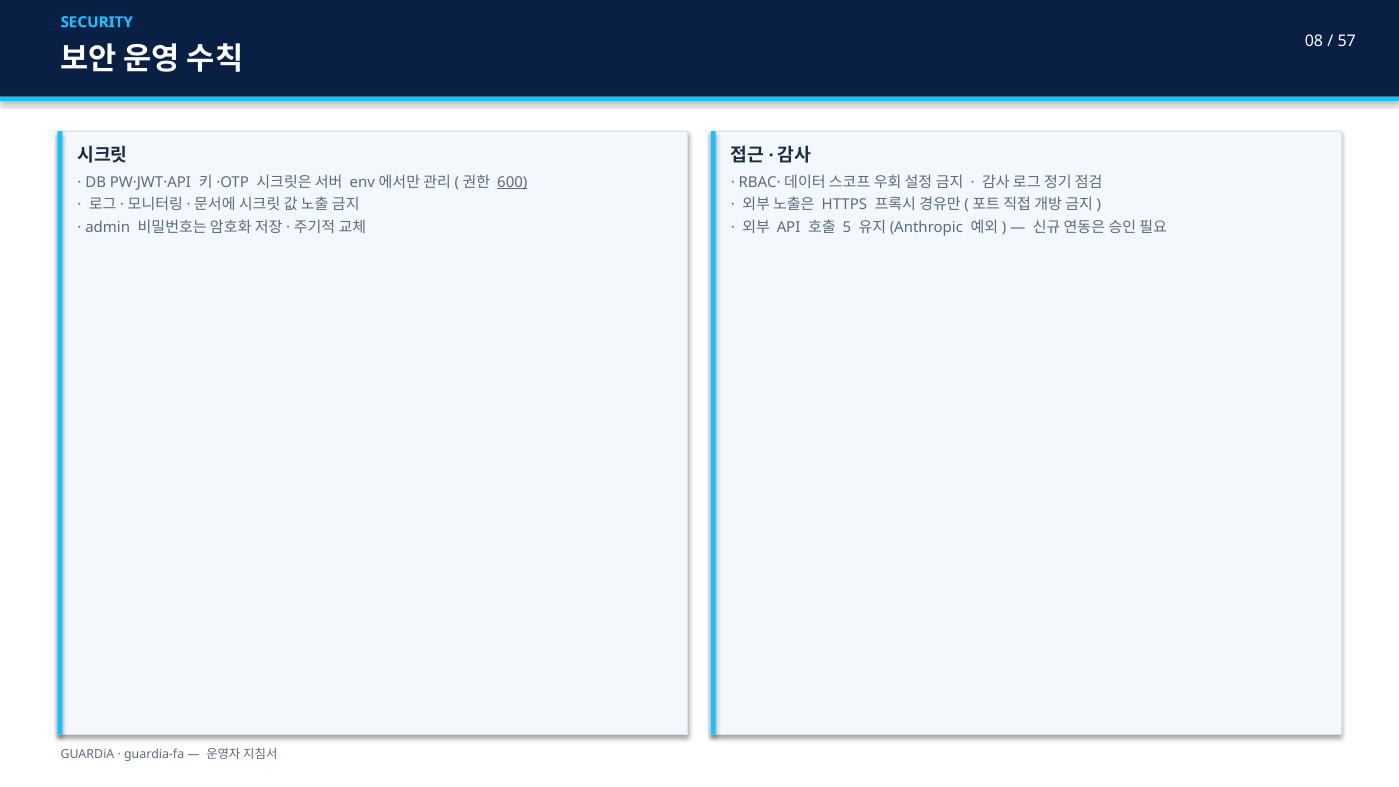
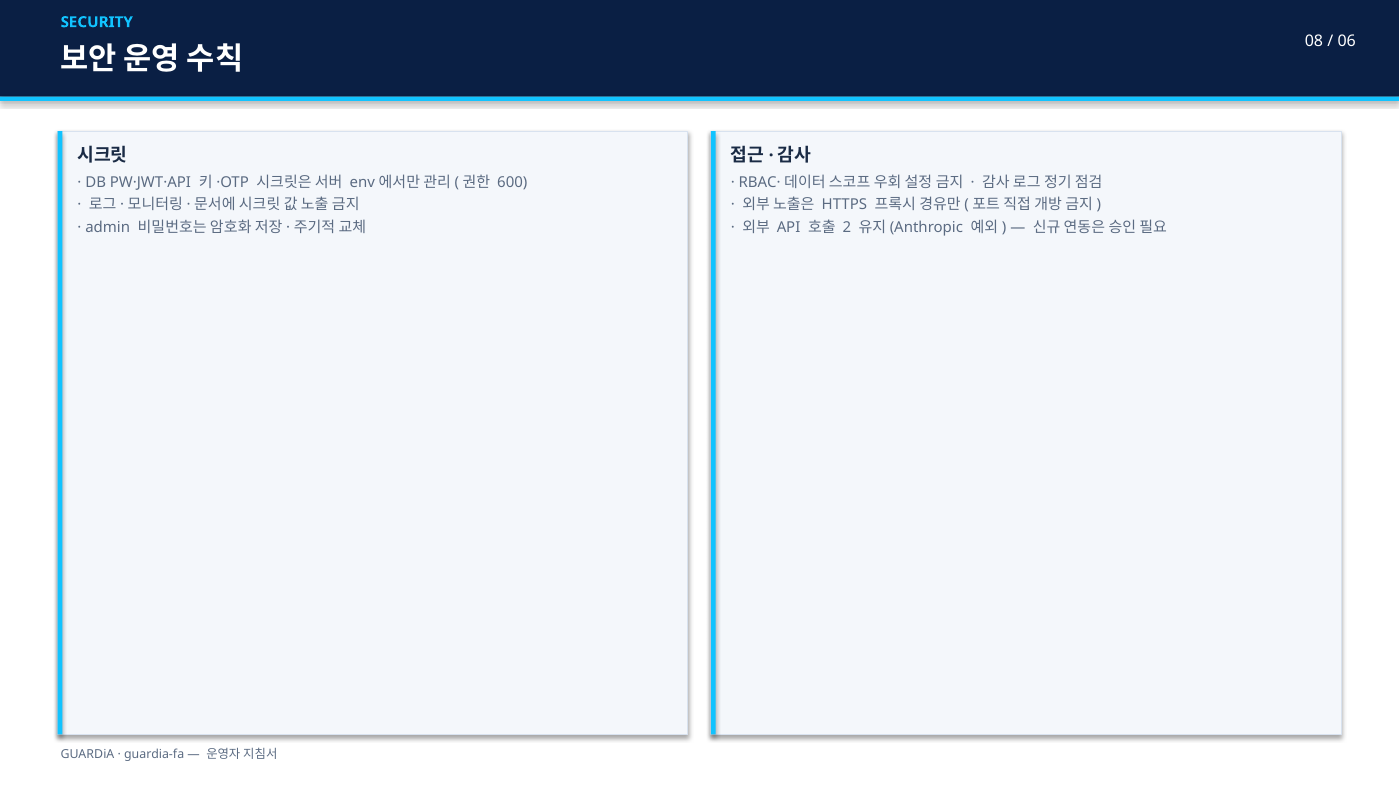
57: 57 -> 06
600 underline: present -> none
5: 5 -> 2
